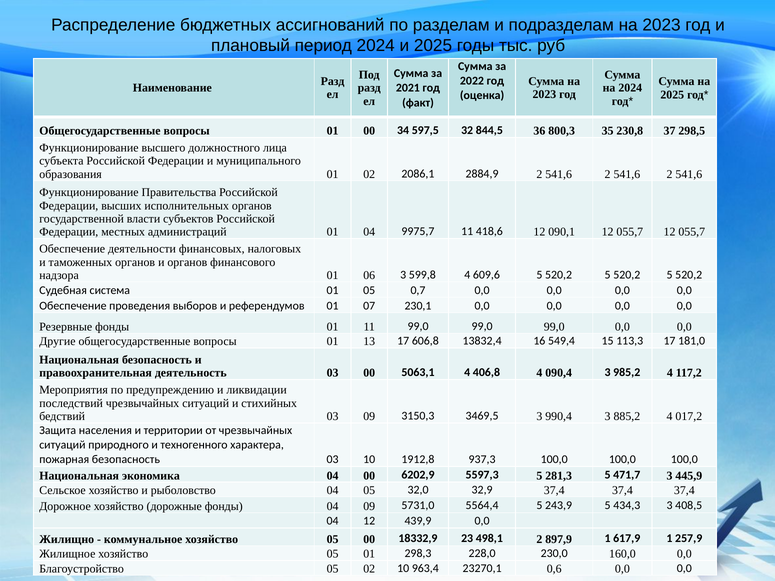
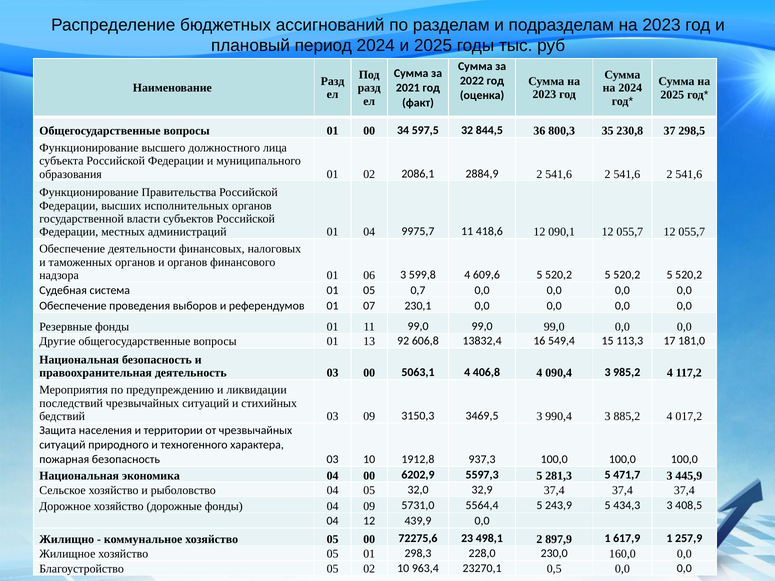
13 17: 17 -> 92
18332,9: 18332,9 -> 72275,6
0,6: 0,6 -> 0,5
